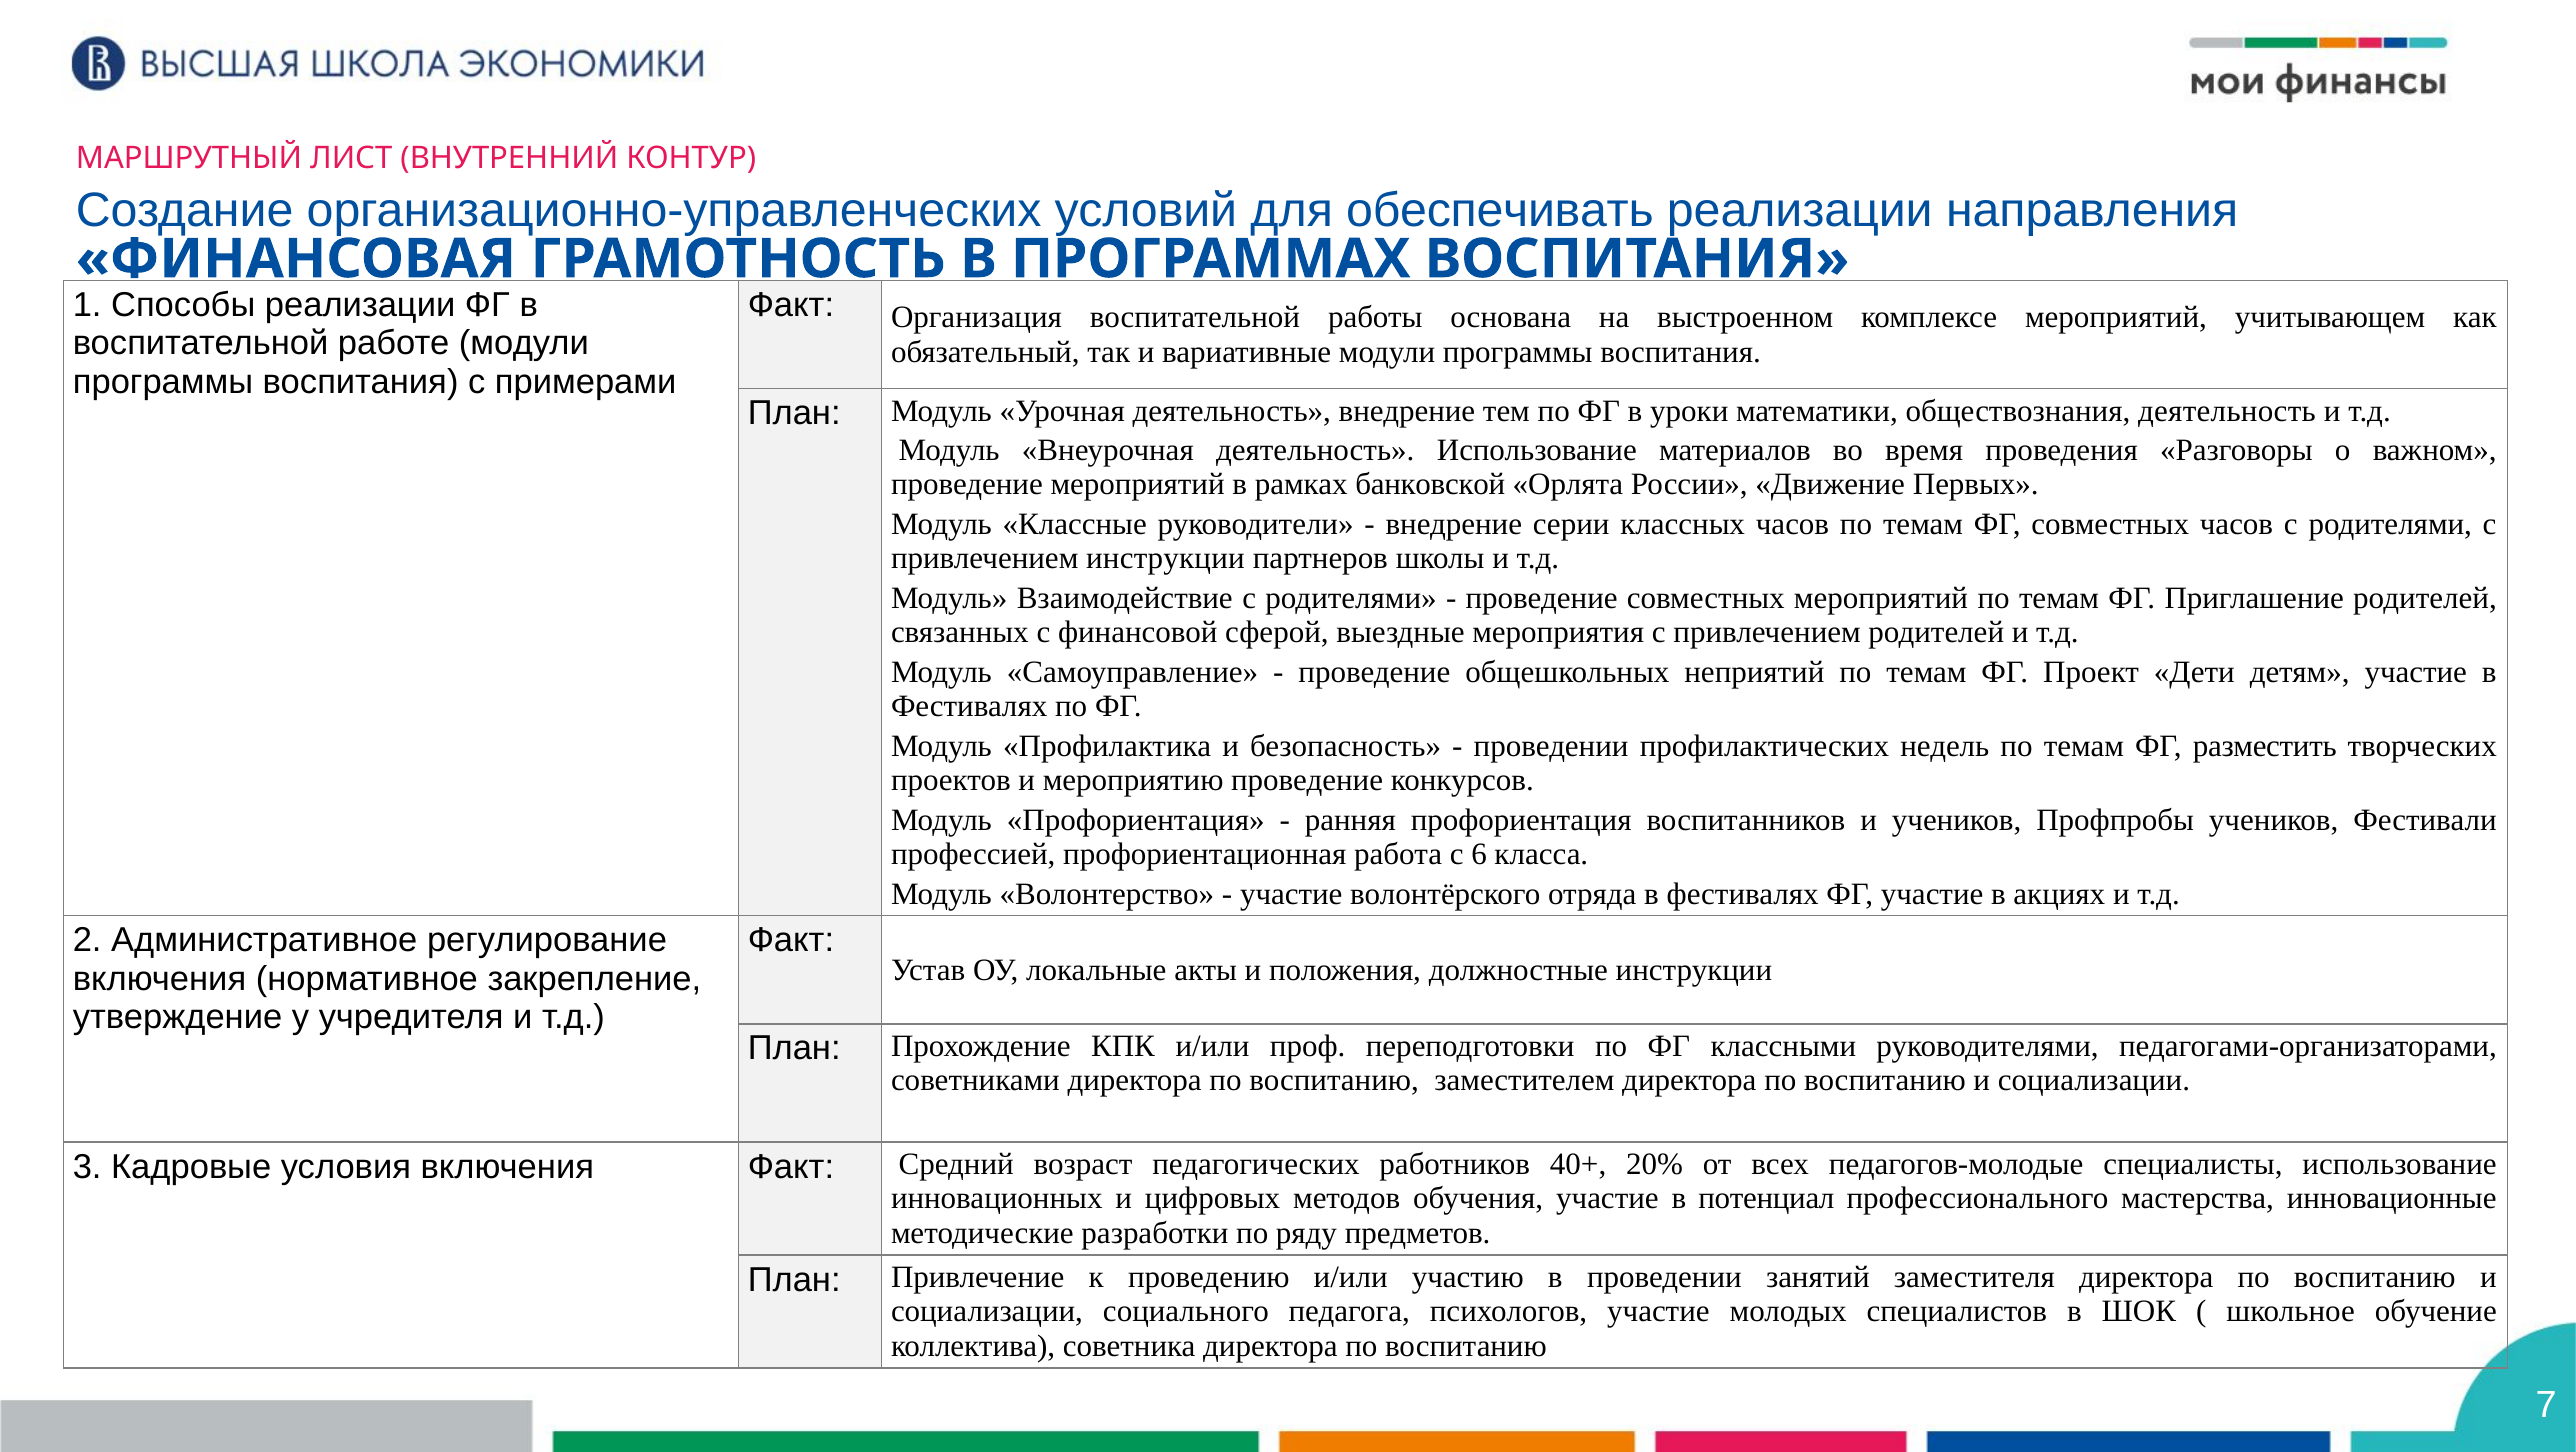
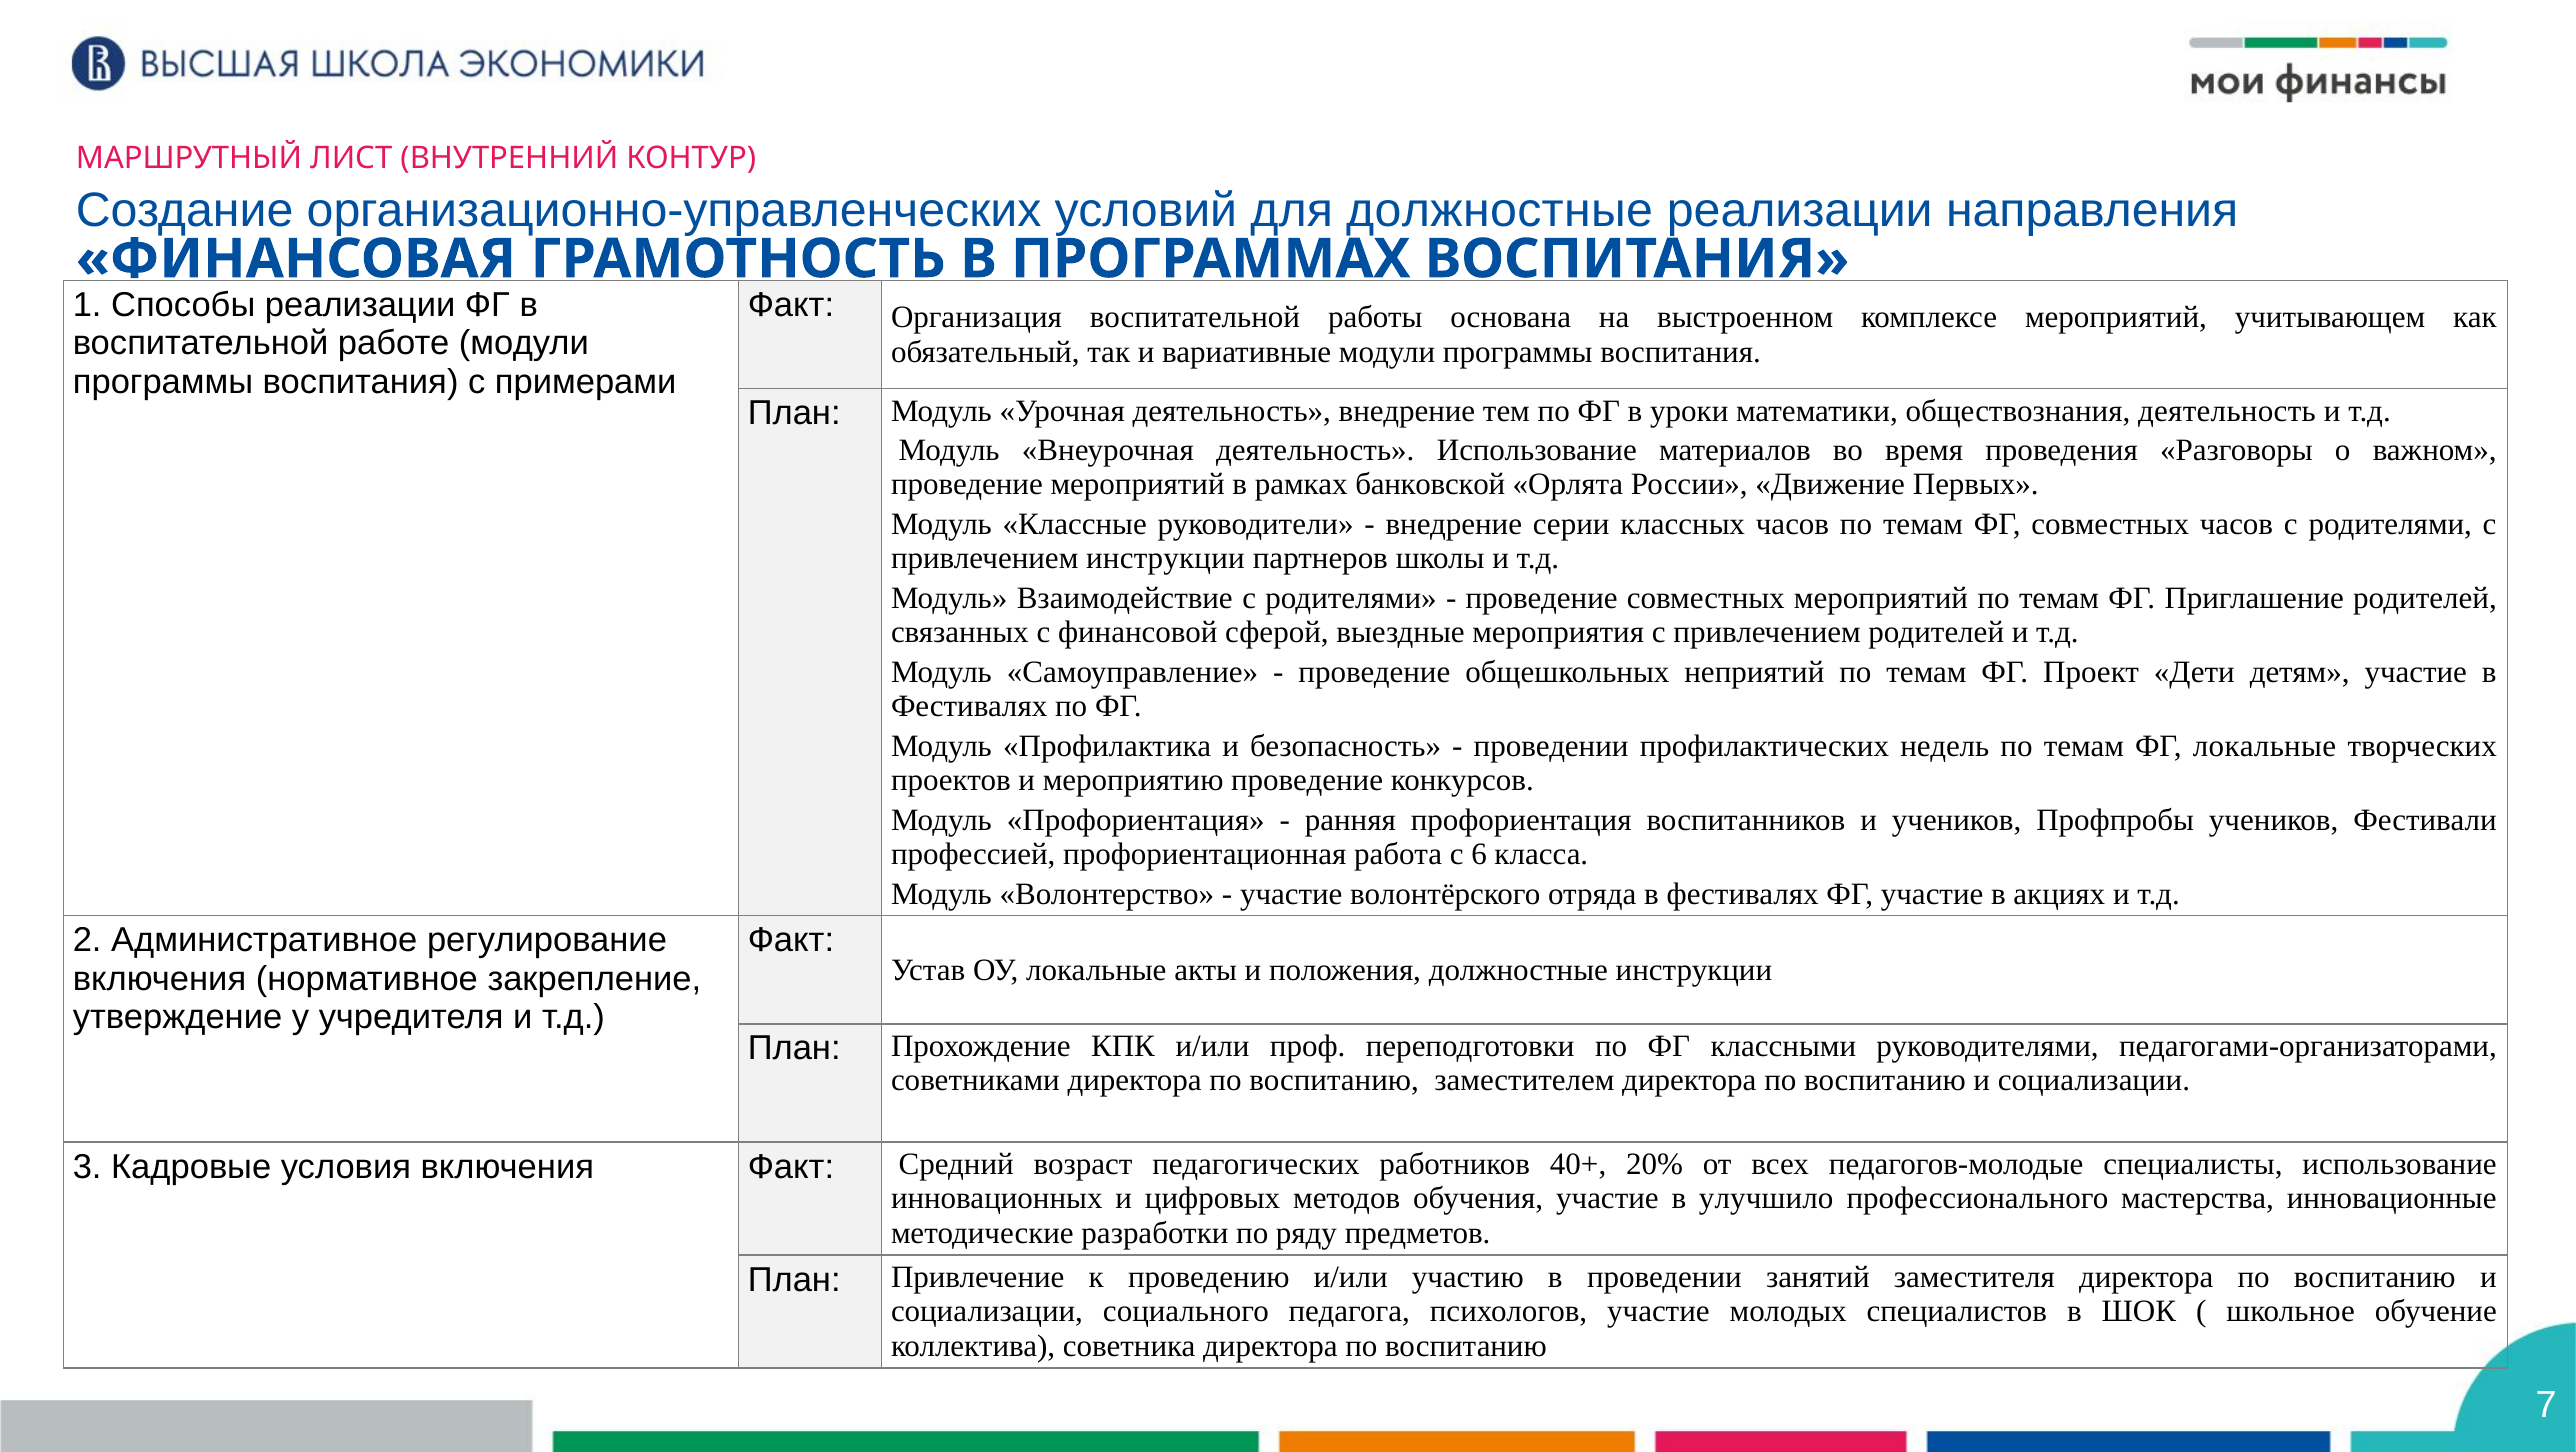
для обеспечивать: обеспечивать -> должностные
ФГ разместить: разместить -> локальные
потенциал: потенциал -> улучшило
